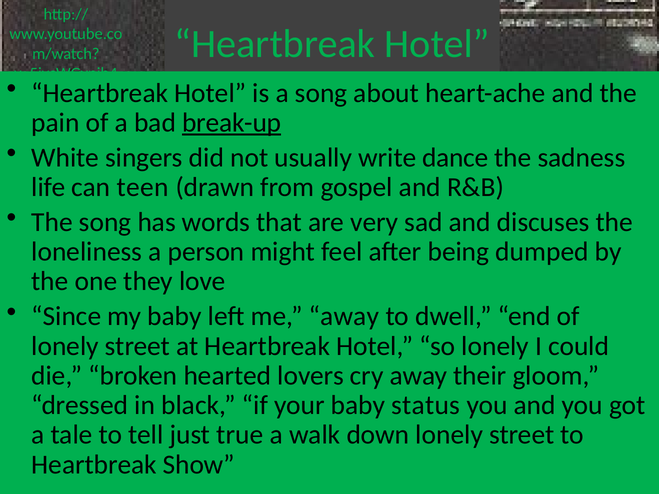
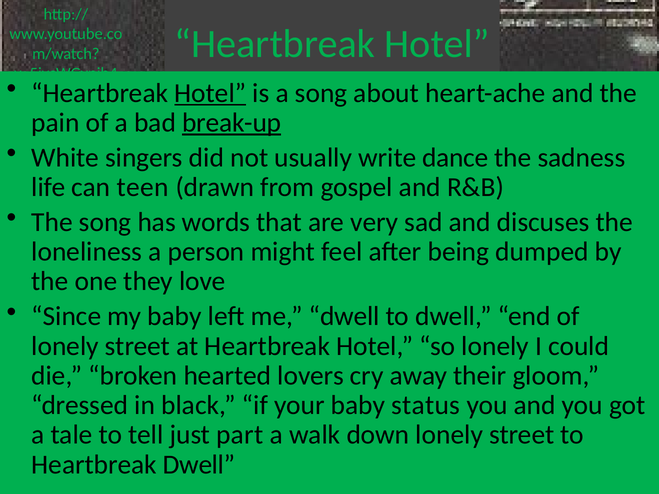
Hotel at (210, 93) underline: none -> present
me away: away -> dwell
true: true -> part
Heartbreak Show: Show -> Dwell
